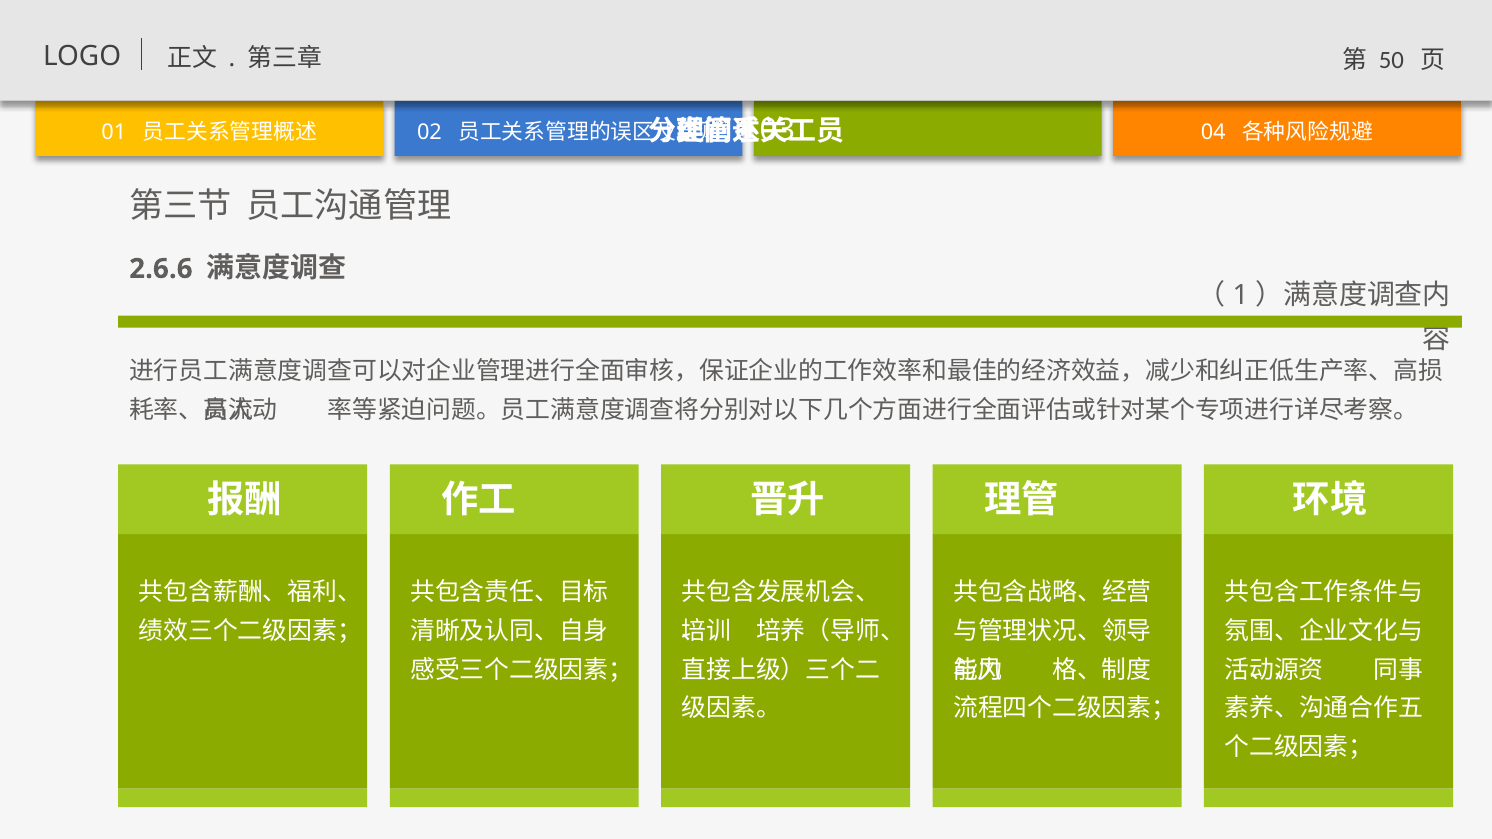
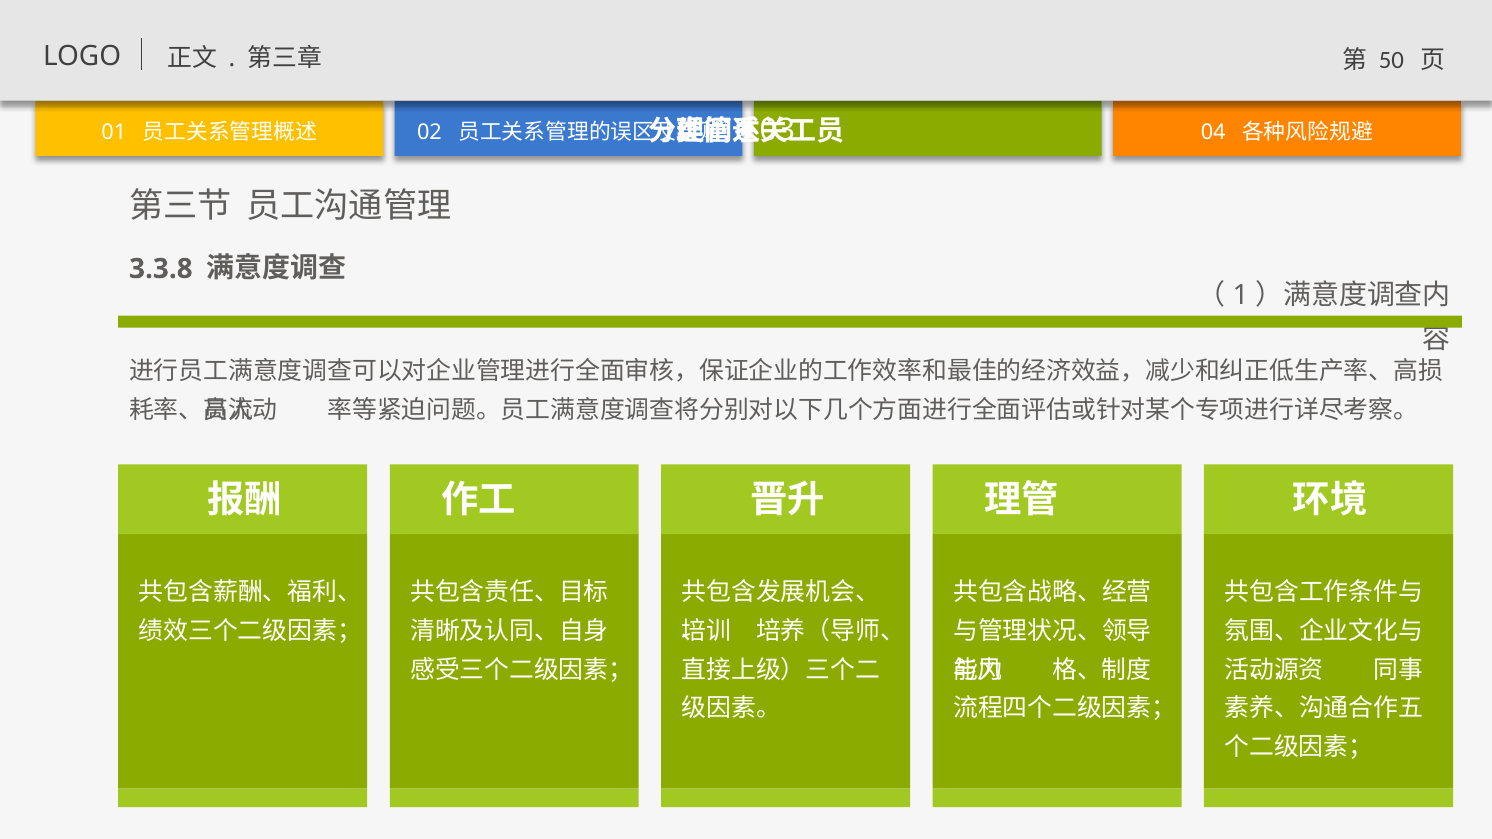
2.6.6: 2.6.6 -> 3.3.8
